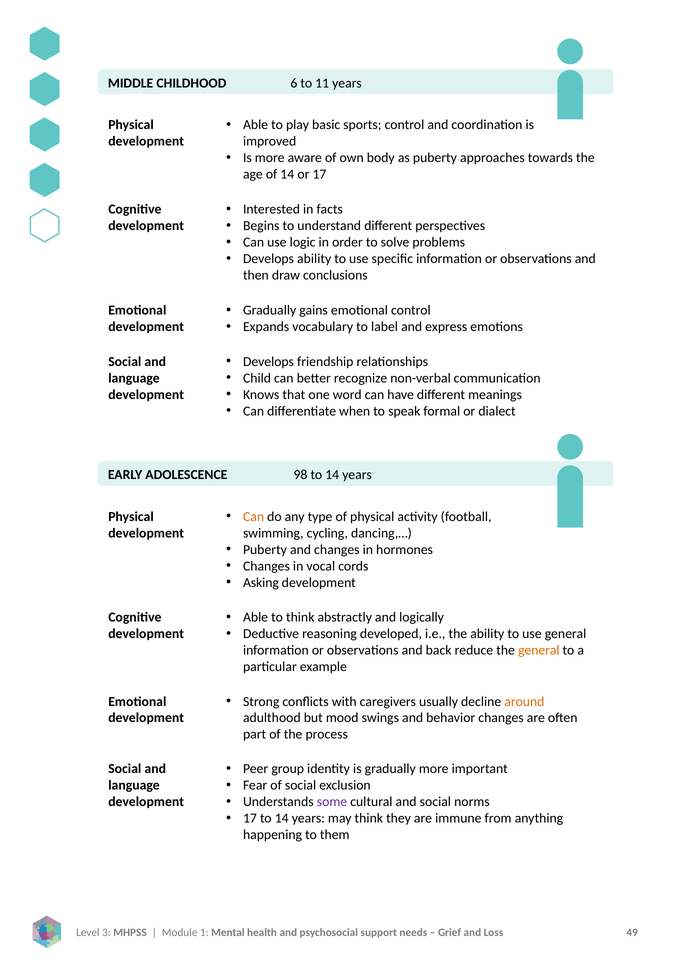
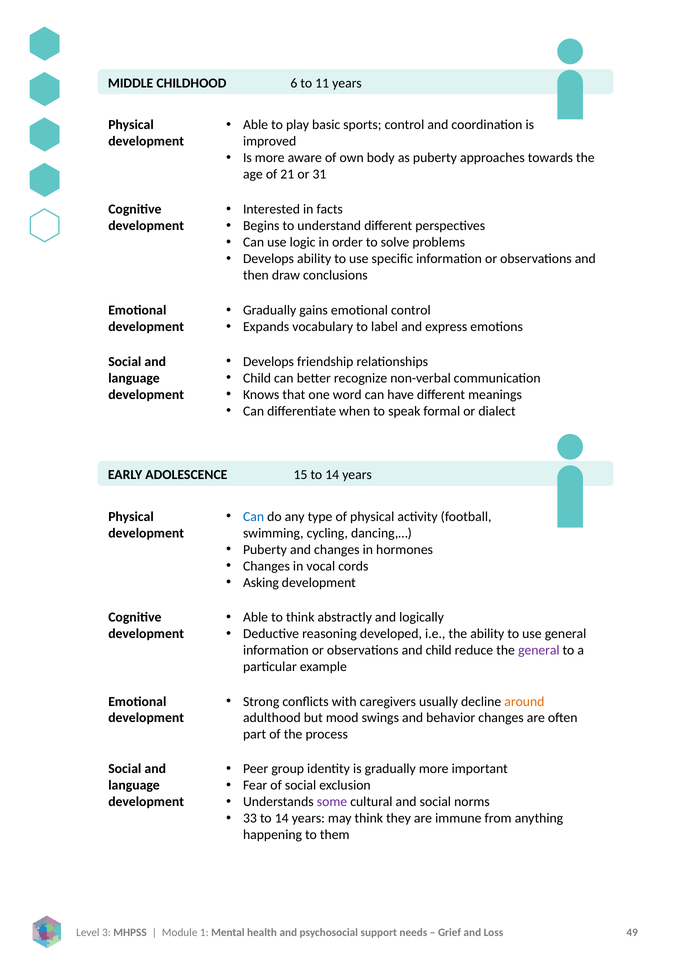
of 14: 14 -> 21
or 17: 17 -> 31
98: 98 -> 15
Can at (254, 517) colour: orange -> blue
and back: back -> child
general at (539, 650) colour: orange -> purple
17 at (250, 818): 17 -> 33
